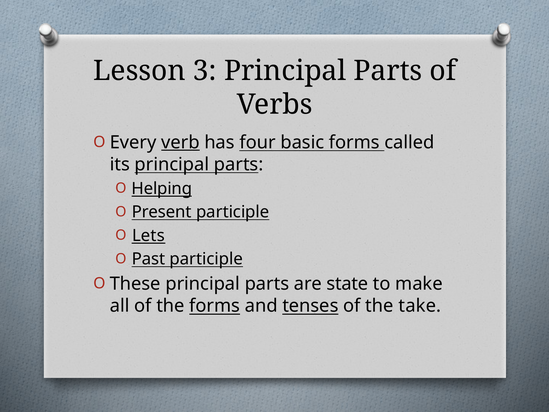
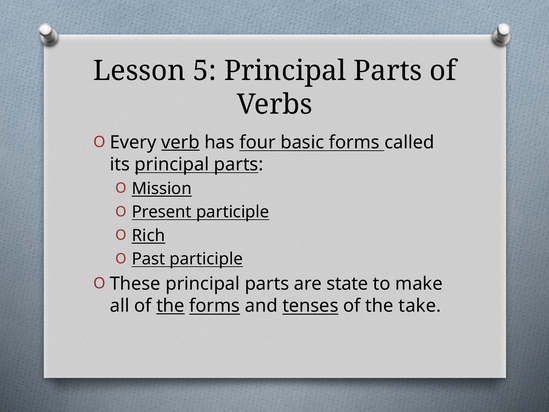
3: 3 -> 5
Helping: Helping -> Mission
Lets: Lets -> Rich
the at (170, 306) underline: none -> present
